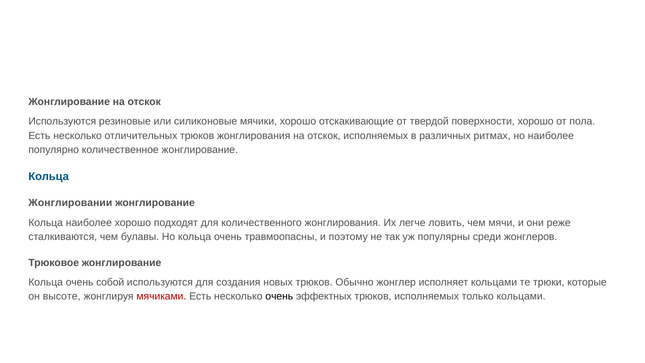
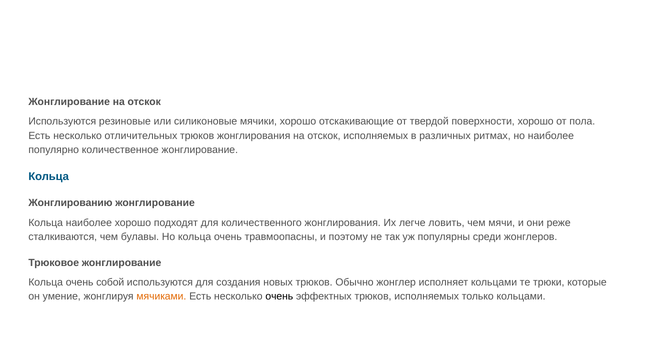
Жонглировании: Жонглировании -> Жонглированию
высоте: высоте -> умение
мячиками colour: red -> orange
